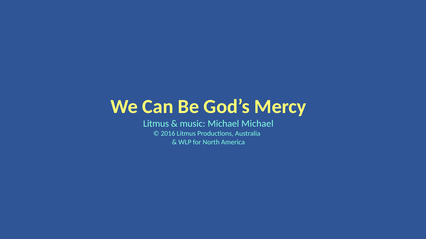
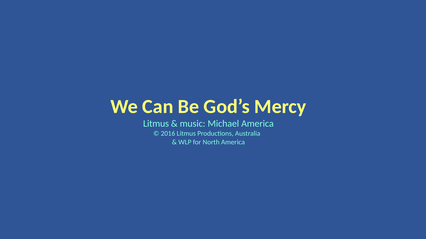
Michael Michael: Michael -> America
